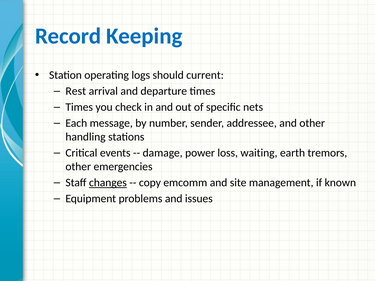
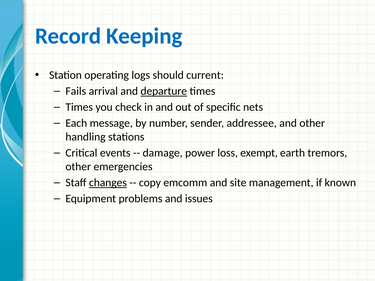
Rest: Rest -> Fails
departure underline: none -> present
waiting: waiting -> exempt
